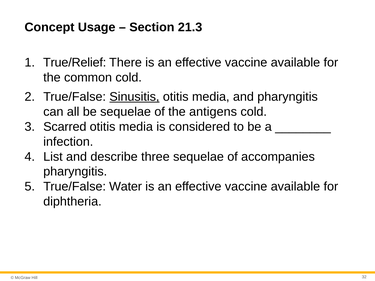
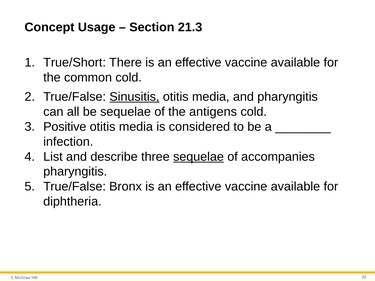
True/Relief: True/Relief -> True/Short
Scarred: Scarred -> Positive
sequelae at (198, 157) underline: none -> present
Water: Water -> Bronx
